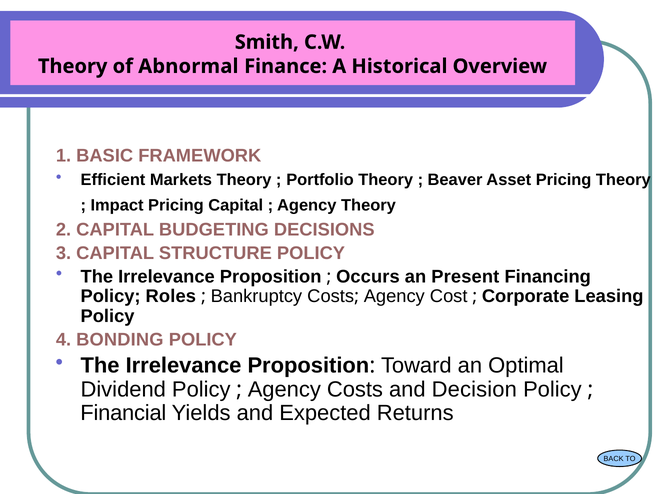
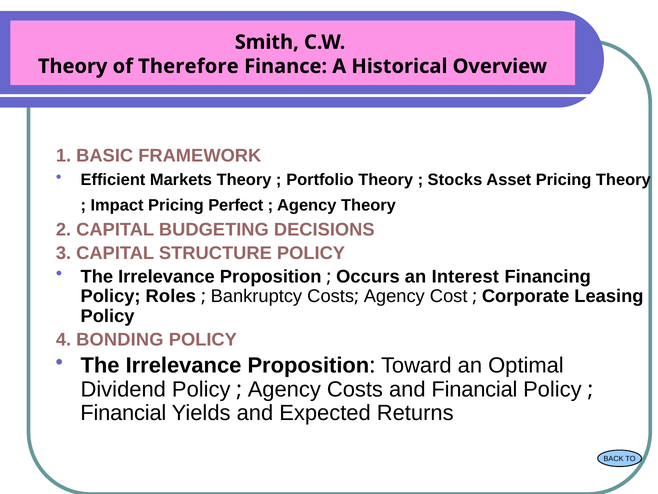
Abnormal: Abnormal -> Therefore
Beaver: Beaver -> Stocks
Pricing Capital: Capital -> Perfect
Present: Present -> Interest
and Decision: Decision -> Financial
